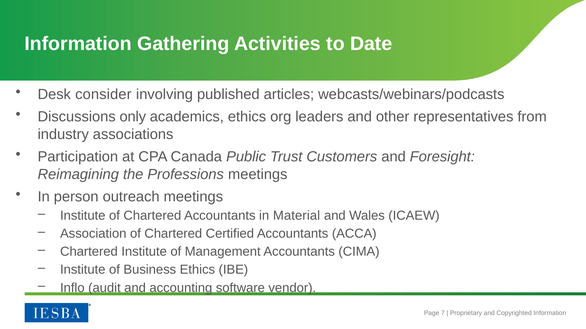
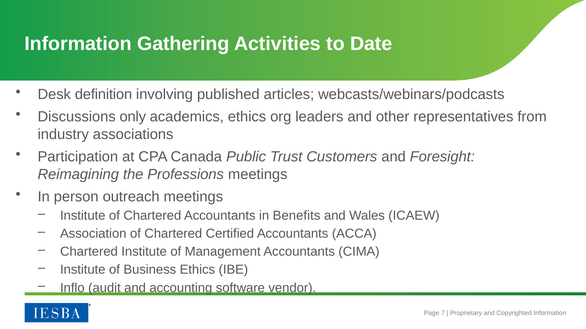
consider: consider -> definition
Material: Material -> Benefits
